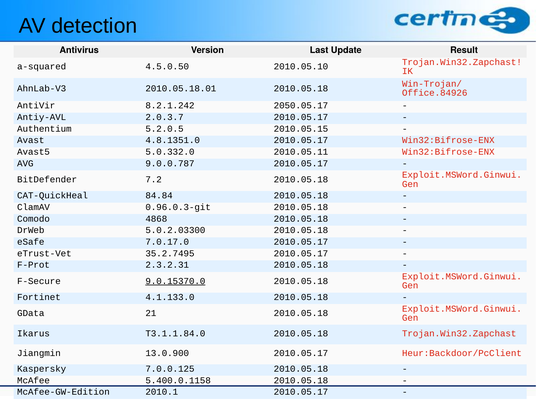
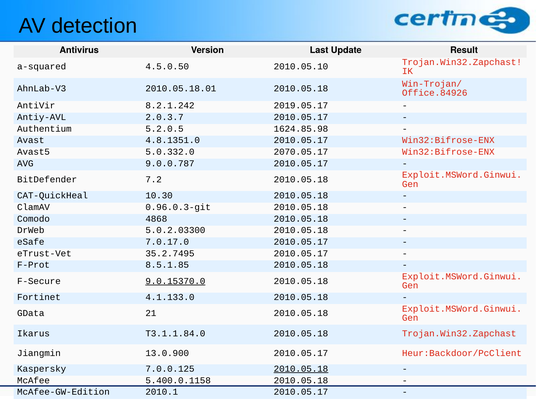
2050.05.17: 2050.05.17 -> 2019.05.17
2010.05.15: 2010.05.15 -> 1624.85.98
2010.05.11: 2010.05.11 -> 2070.05.17
84.84: 84.84 -> 10.30
2.3.2.31: 2.3.2.31 -> 8.5.1.85
2010.05.18 at (301, 369) underline: none -> present
